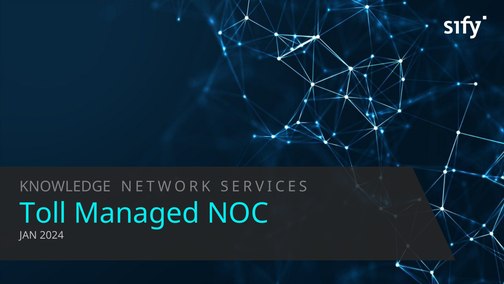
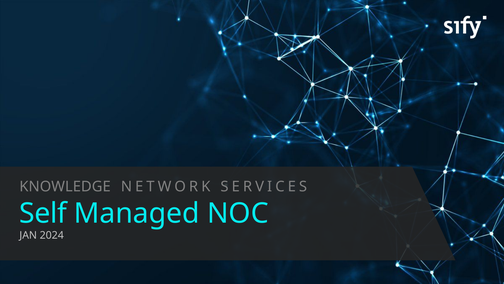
Toll: Toll -> Self
